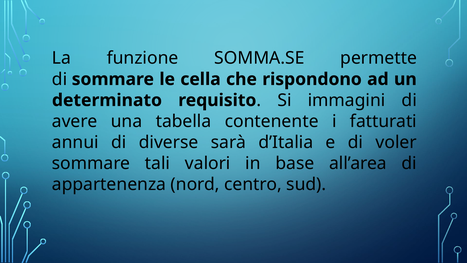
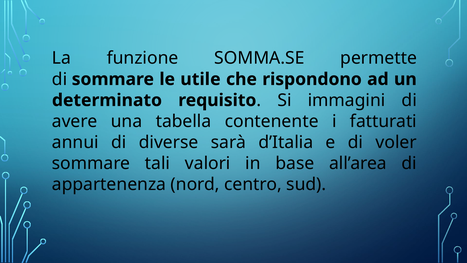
cella: cella -> utile
